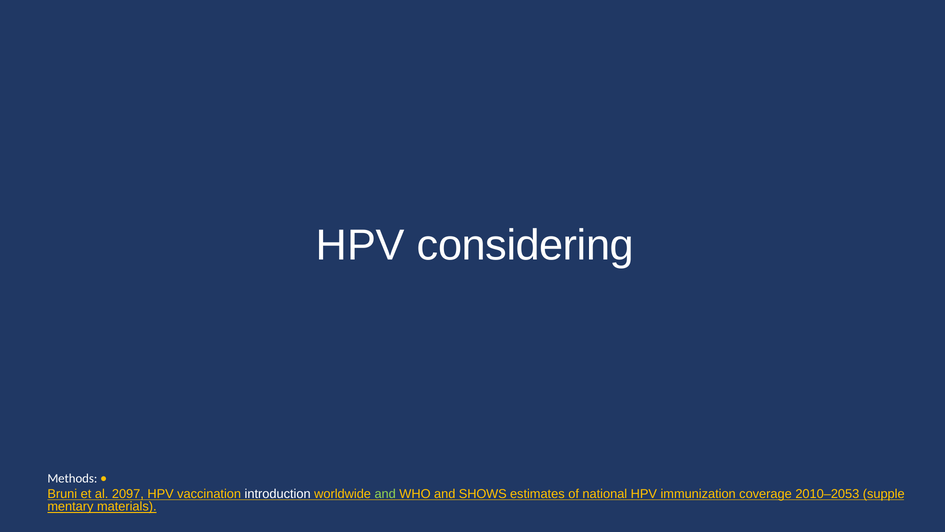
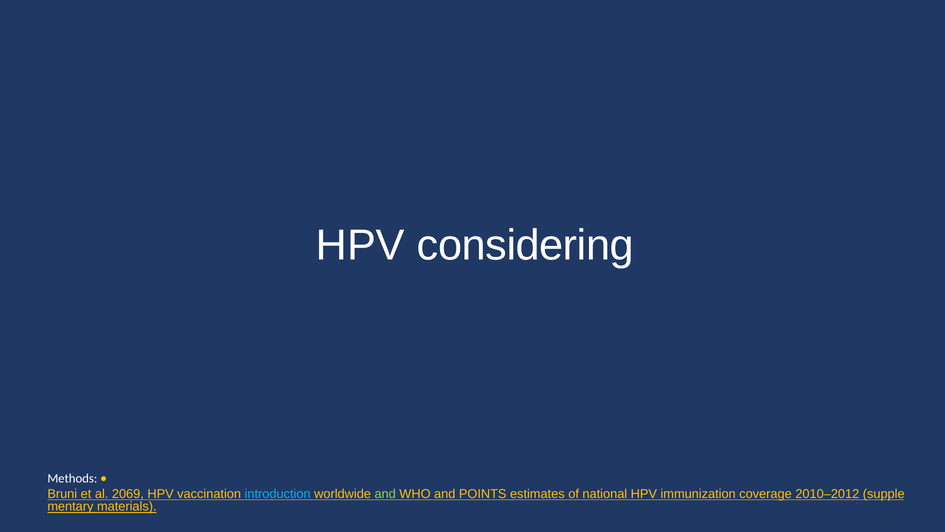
2097: 2097 -> 2069
introduction colour: white -> light blue
SHOWS: SHOWS -> POINTS
2010–2053: 2010–2053 -> 2010–2012
